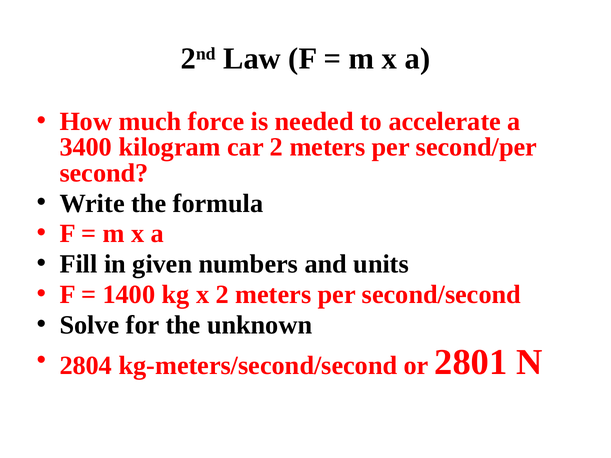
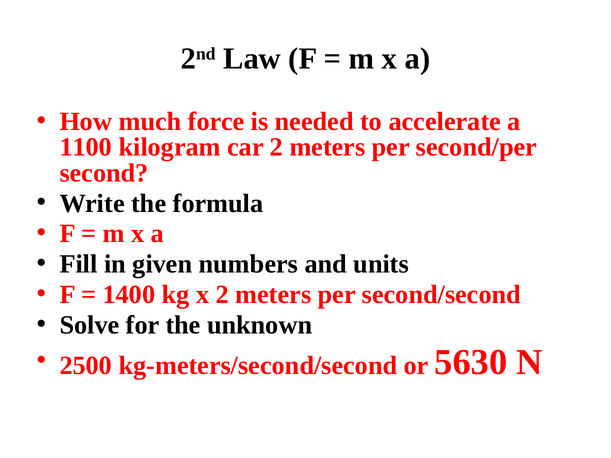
3400: 3400 -> 1100
2804: 2804 -> 2500
2801: 2801 -> 5630
